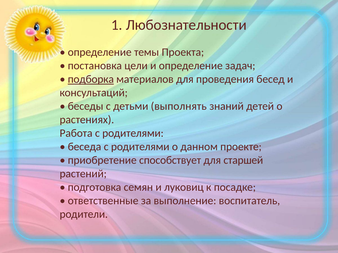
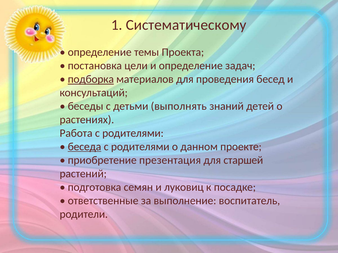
Любознательности: Любознательности -> Систематическому
беседа underline: none -> present
способствует: способствует -> презентация
